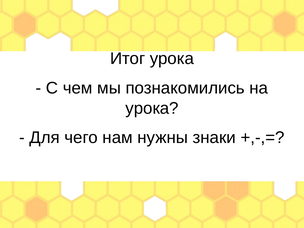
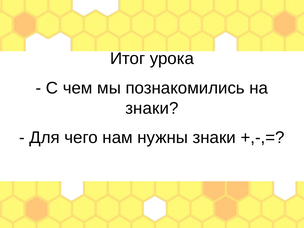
урока at (152, 108): урока -> знаки
